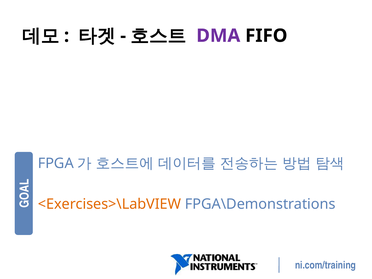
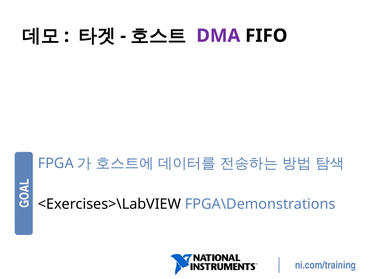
<Exercises>\LabVIEW colour: orange -> black
